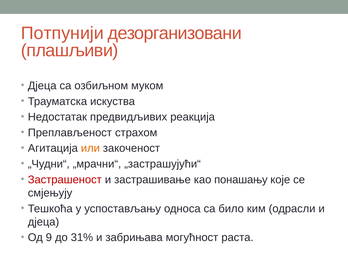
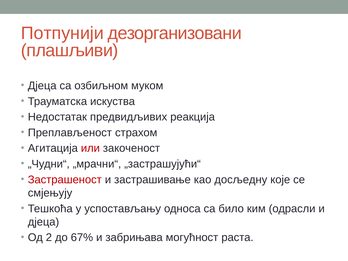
или colour: orange -> red
понашању: понашању -> досљедну
9: 9 -> 2
31%: 31% -> 67%
